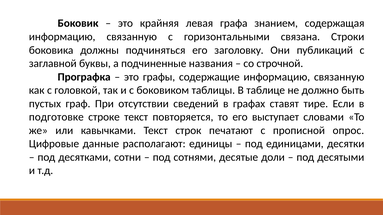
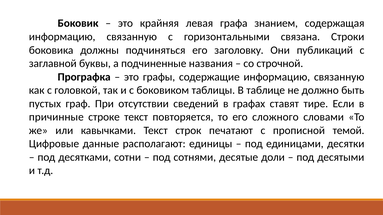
подготовке: подготовке -> причинные
выступает: выступает -> сложного
опрос: опрос -> темой
